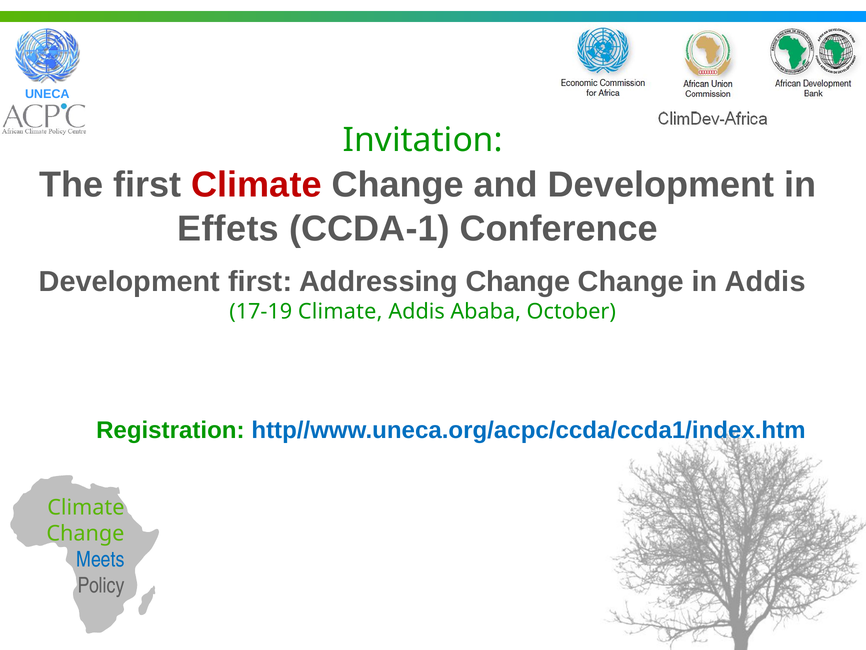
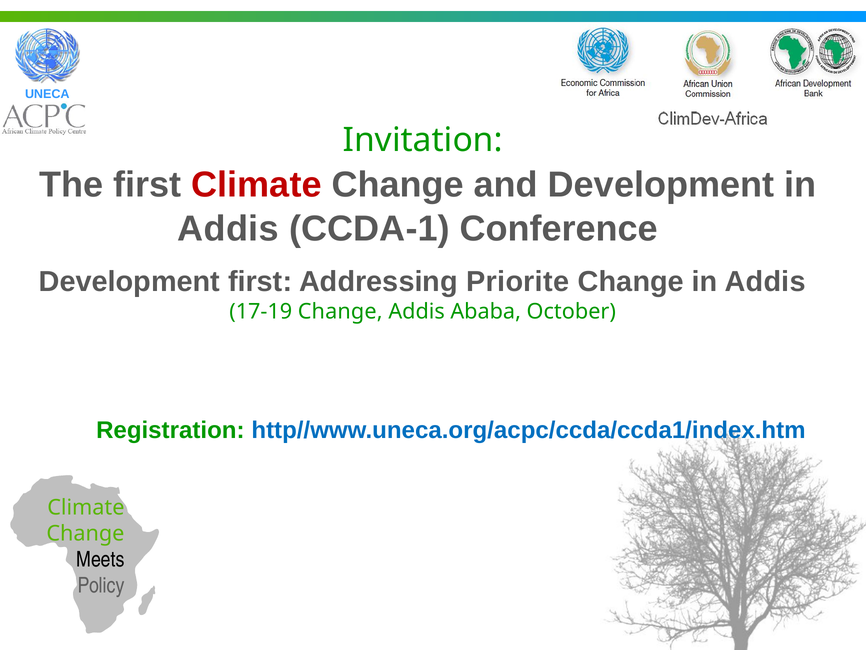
Effets at (228, 228): Effets -> Addis
Addressing Change: Change -> Priorite
17-19 Climate: Climate -> Change
Meets colour: blue -> black
